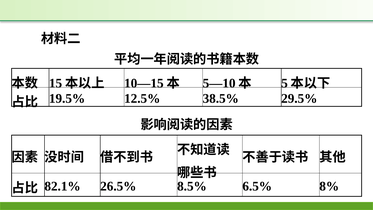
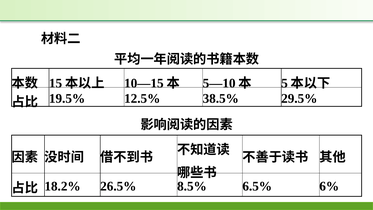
82.1%: 82.1% -> 18.2%
8%: 8% -> 6%
